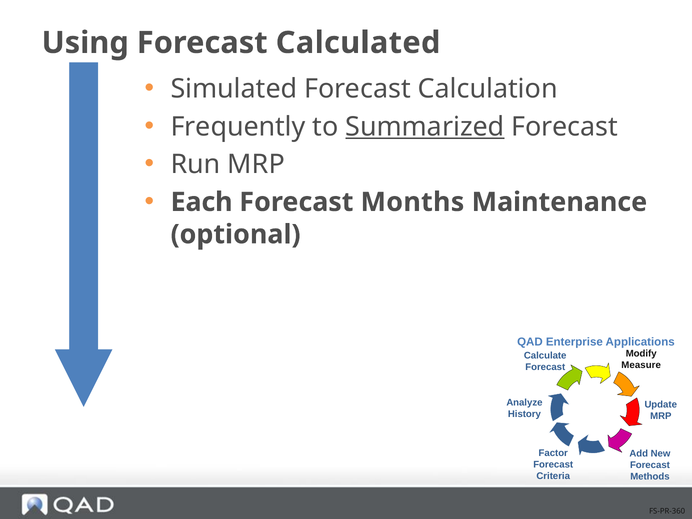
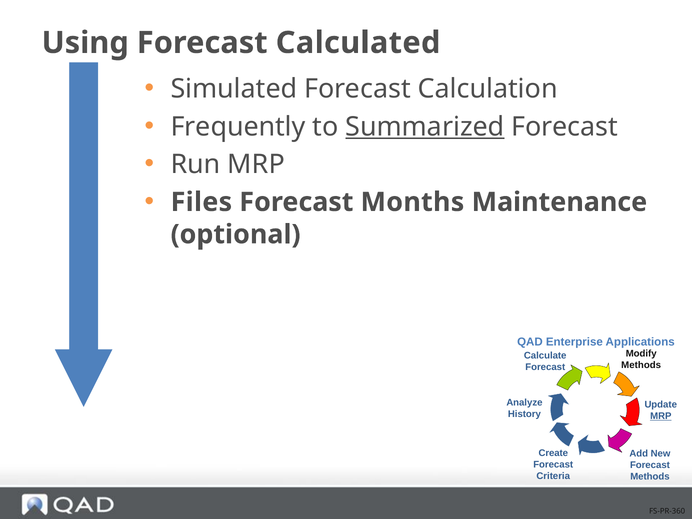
Each: Each -> Files
Measure at (641, 365): Measure -> Methods
MRP at (661, 416) underline: none -> present
Factor: Factor -> Create
